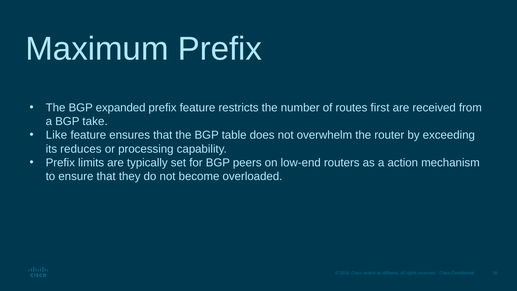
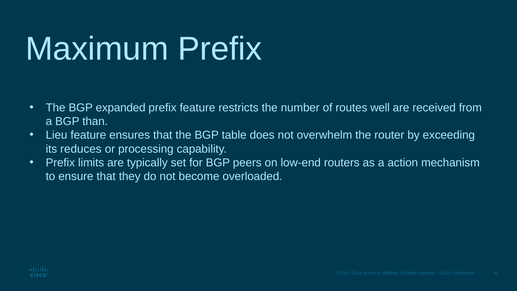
first: first -> well
take: take -> than
Like: Like -> Lieu
